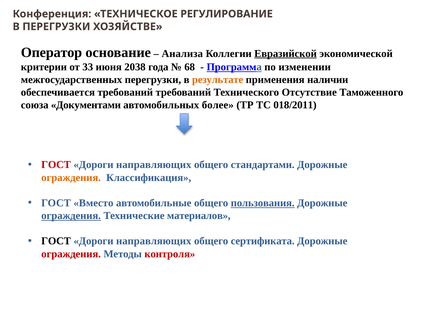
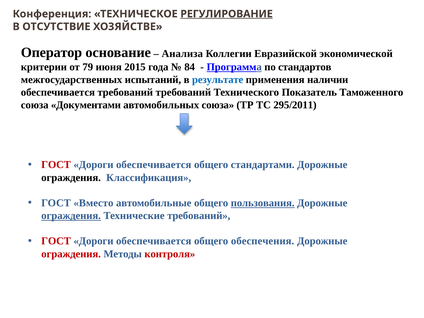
РЕГУЛИРОВАНИЕ underline: none -> present
В ПЕРЕГРУЗКИ: ПЕРЕГРУЗКИ -> ОТСУТСТВИЕ
Евразийской underline: present -> none
33: 33 -> 79
2038: 2038 -> 2015
68: 68 -> 84
изменении: изменении -> стандартов
межгосударственных перегрузки: перегрузки -> испытаний
результате colour: orange -> blue
Отсутствие: Отсутствие -> Показатель
автомобильных более: более -> союза
018/2011: 018/2011 -> 295/2011
направляющих at (154, 165): направляющих -> обеспечивается
ограждения at (71, 178) colour: orange -> black
Технические материалов: материалов -> требований
ГОСТ at (56, 241) colour: black -> red
направляющих at (154, 241): направляющих -> обеспечивается
сертификата: сертификата -> обеспечения
